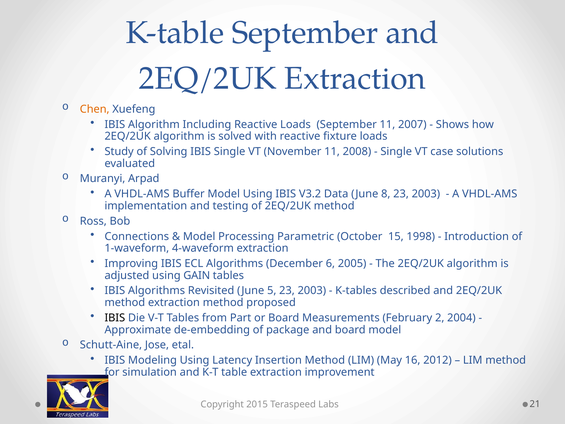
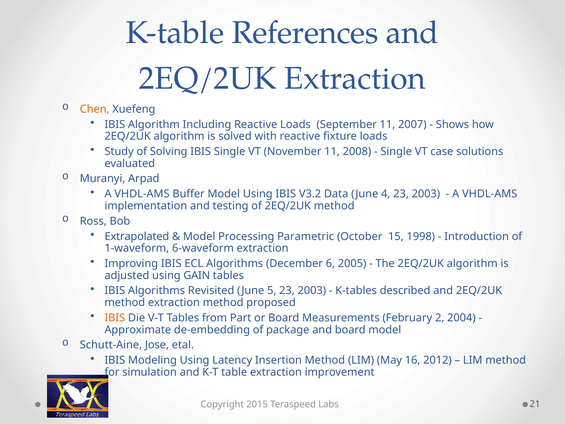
K-table September: September -> References
8: 8 -> 4
Connections: Connections -> Extrapolated
4-waveform: 4-waveform -> 6-waveform
IBIS at (115, 318) colour: black -> orange
